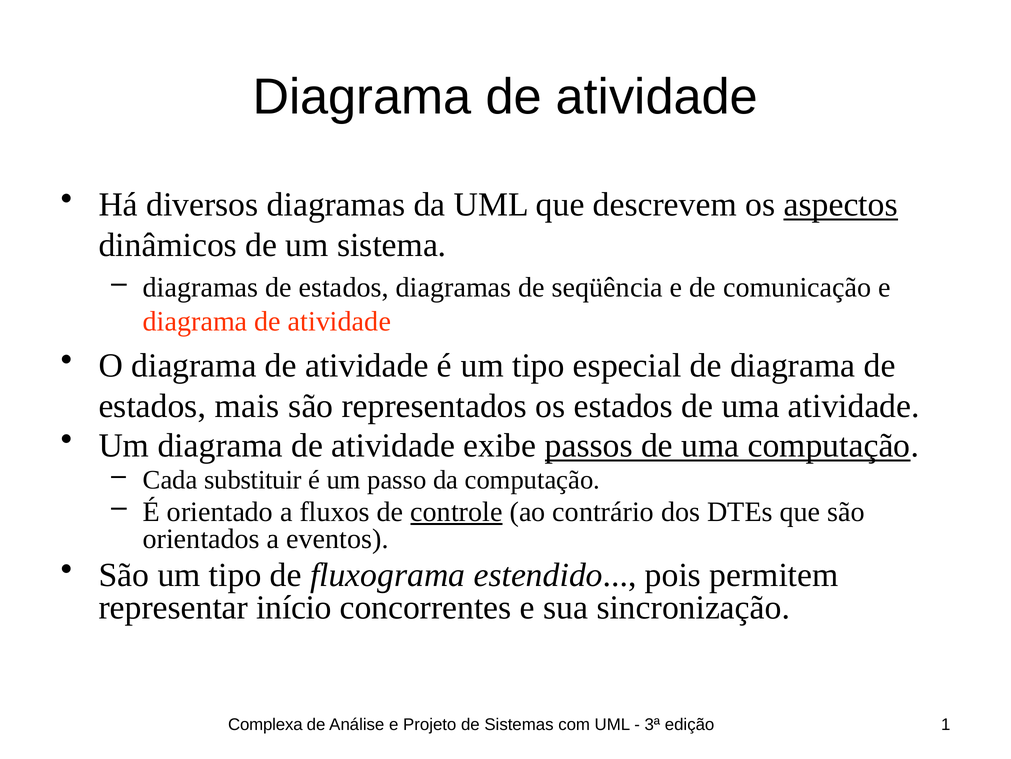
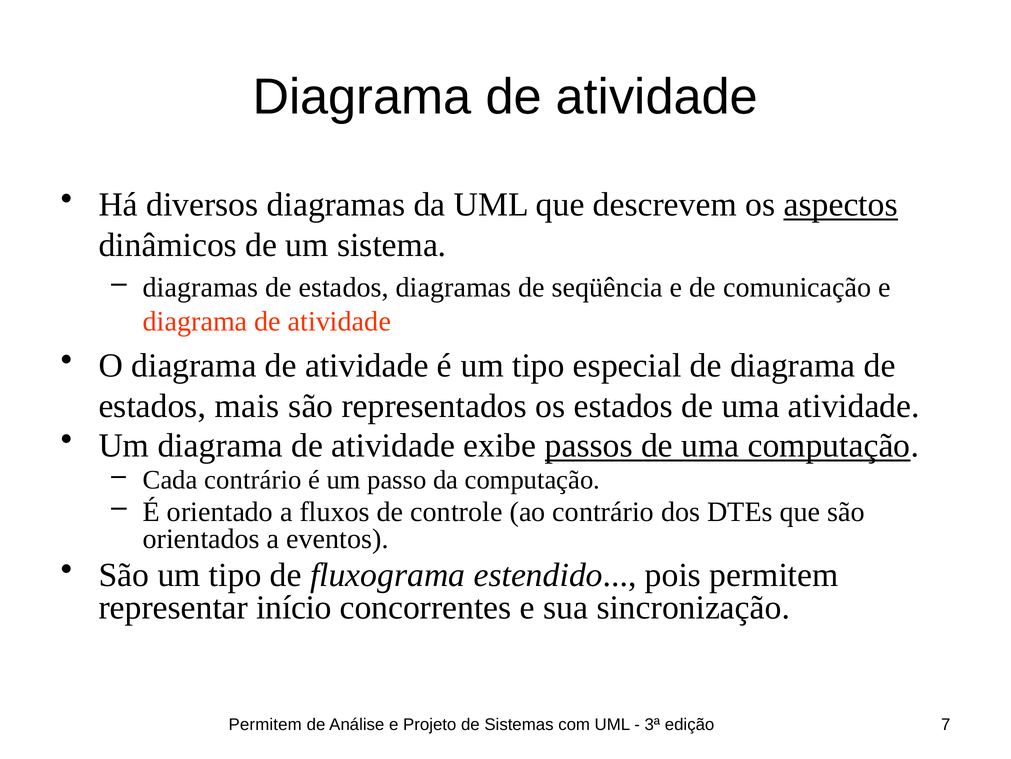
Cada substituir: substituir -> contrário
controle underline: present -> none
Complexa at (265, 724): Complexa -> Permitem
1: 1 -> 7
